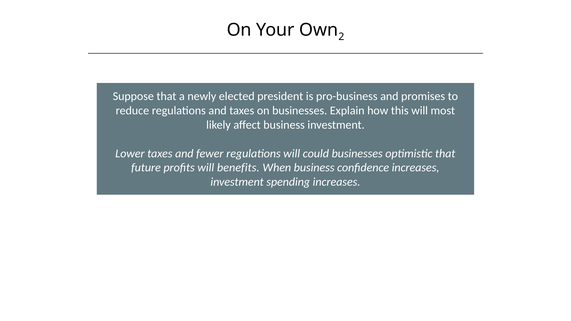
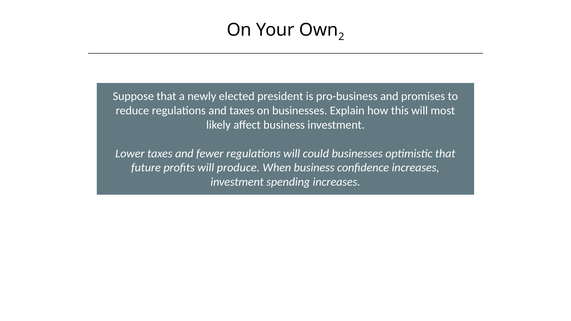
benefits: benefits -> produce
